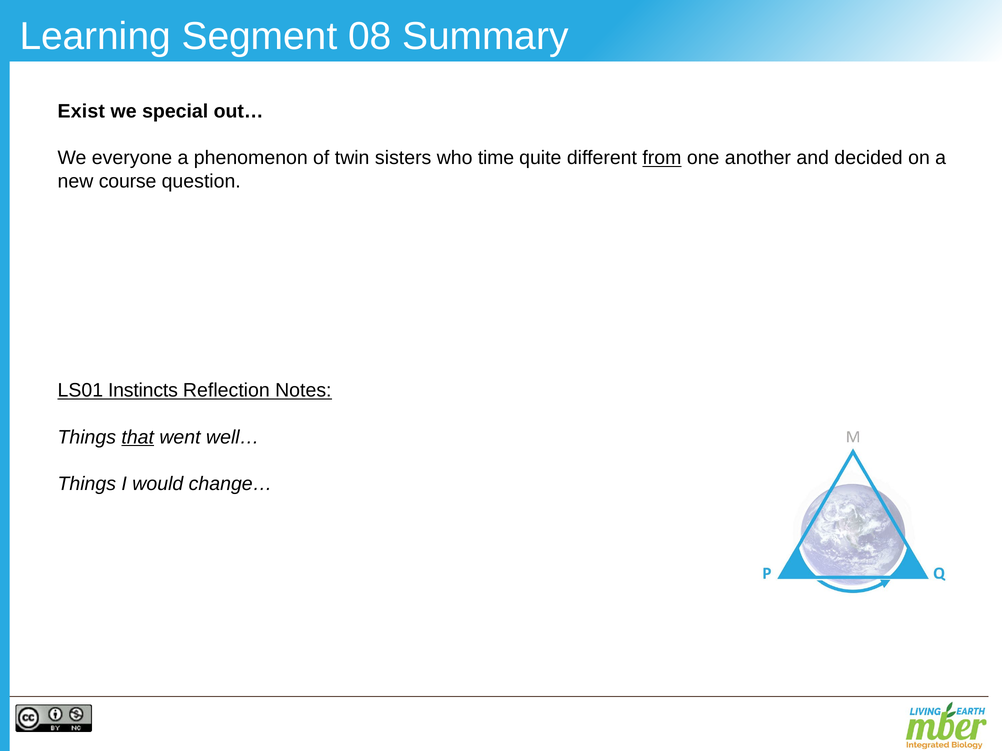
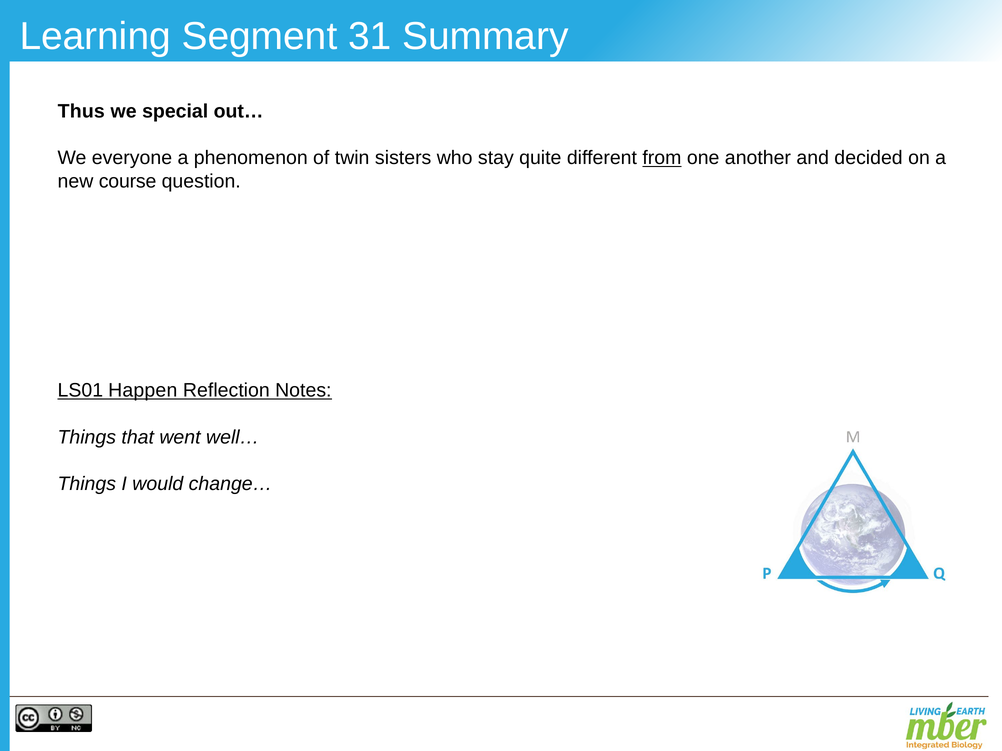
08: 08 -> 31
Exist: Exist -> Thus
time: time -> stay
Instincts: Instincts -> Happen
that underline: present -> none
